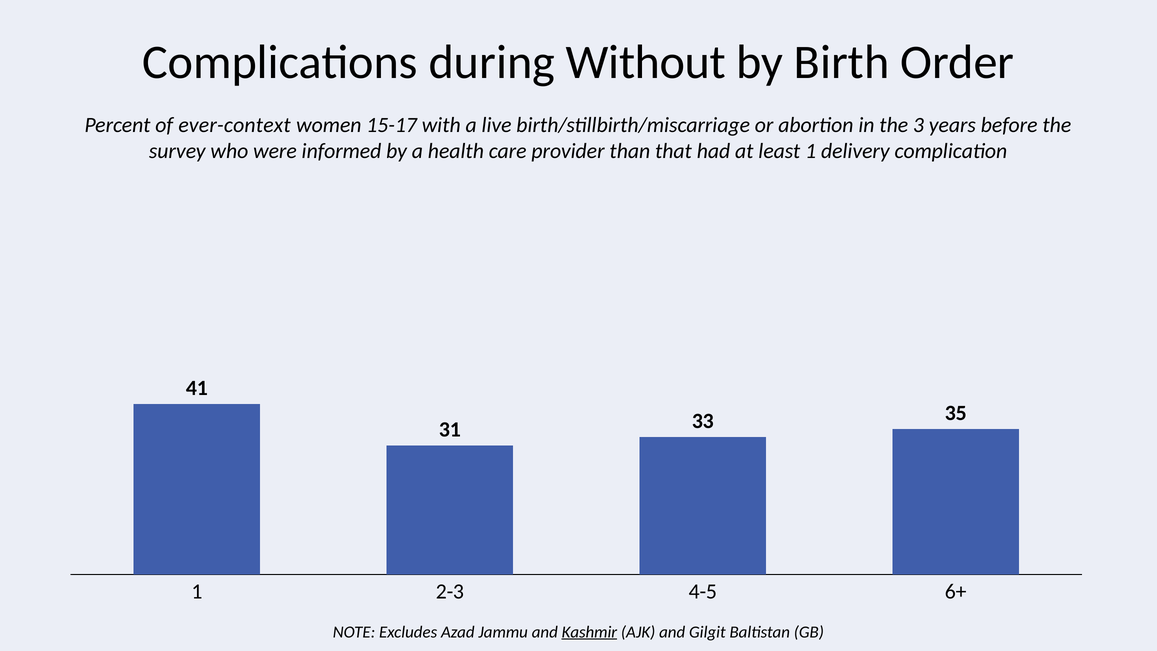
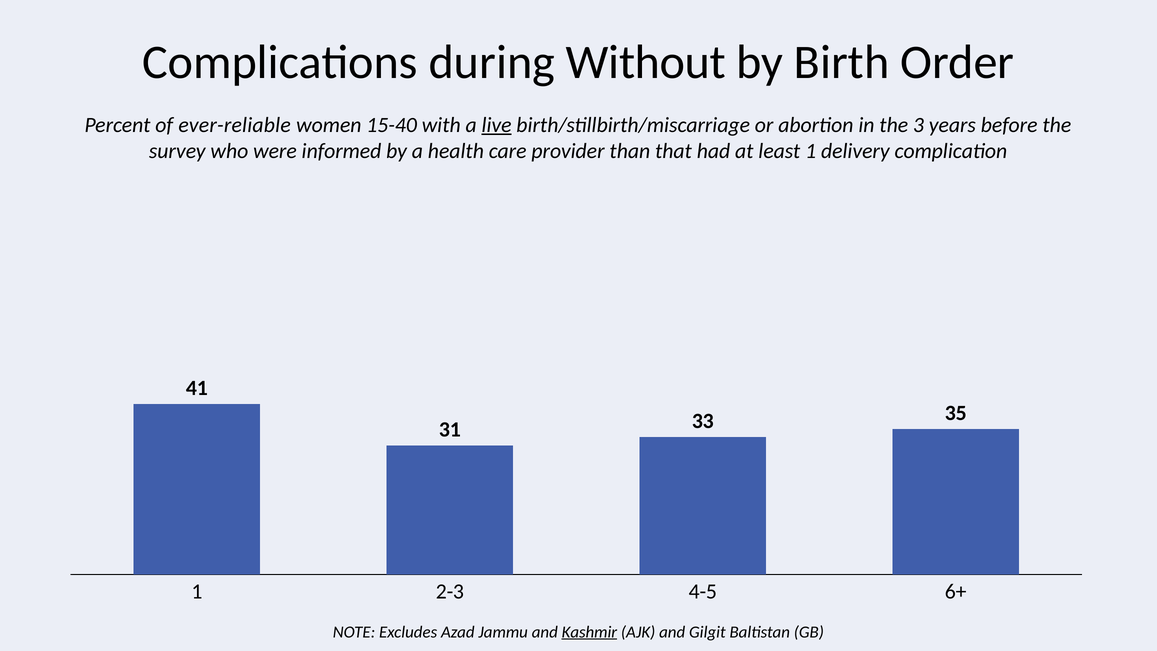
ever-context: ever-context -> ever-reliable
15-17: 15-17 -> 15-40
live underline: none -> present
